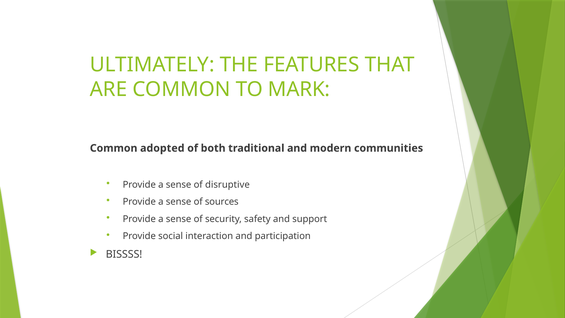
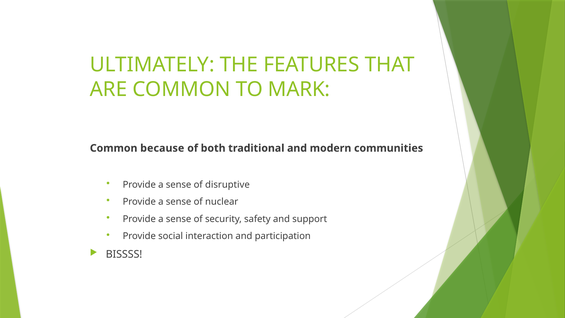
adopted: adopted -> because
sources: sources -> nuclear
